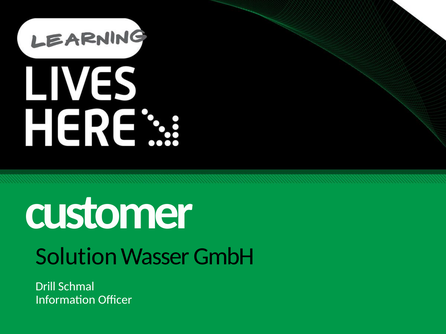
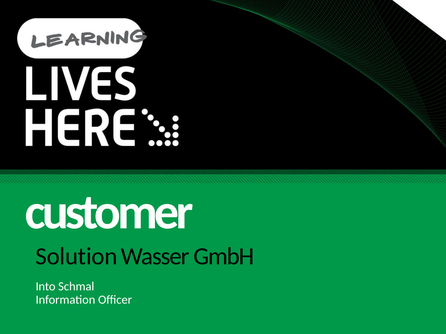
Drill: Drill -> Into
